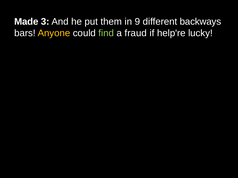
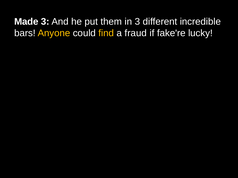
in 9: 9 -> 3
backways: backways -> incredible
find colour: light green -> yellow
help're: help're -> fake're
